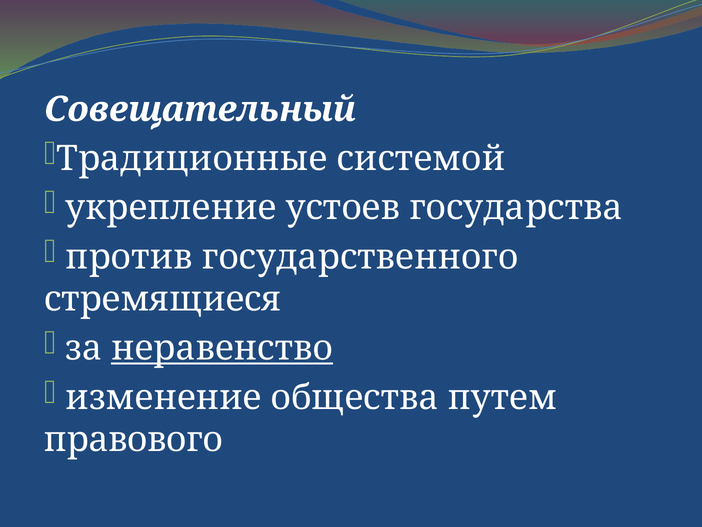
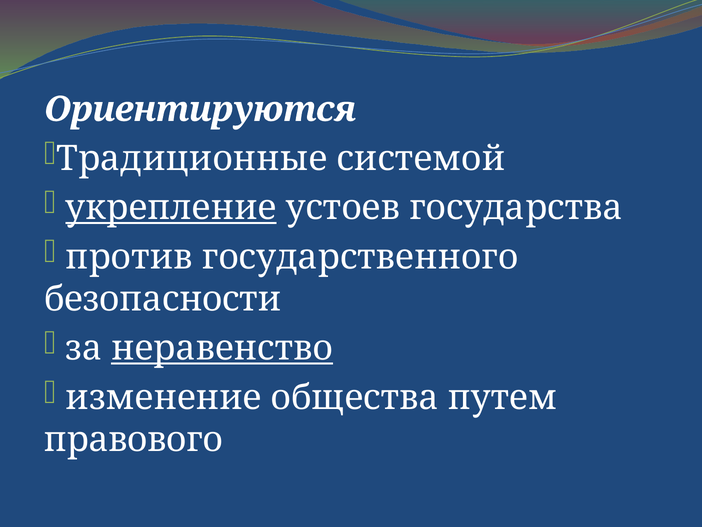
Совещательный: Совещательный -> Ориентируются
укрепление underline: none -> present
стремящиеся: стремящиеся -> безопасности
